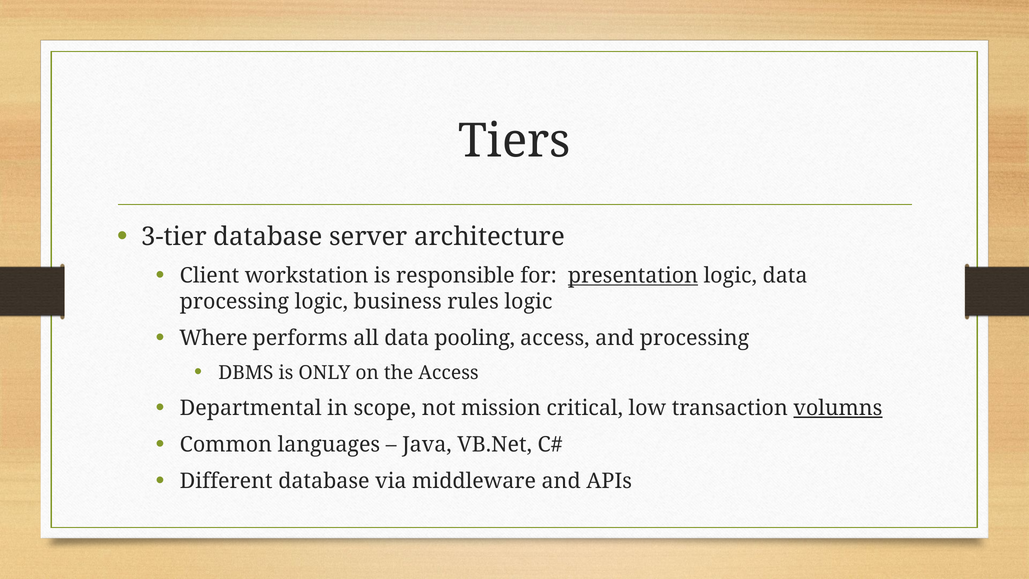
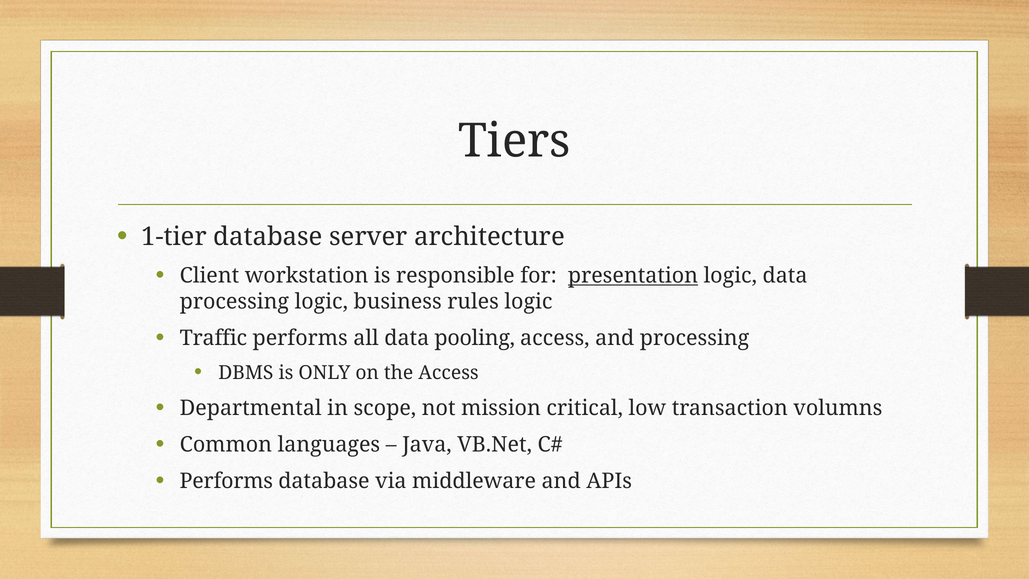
3-tier: 3-tier -> 1-tier
Where: Where -> Traffic
volumns underline: present -> none
Different at (226, 481): Different -> Performs
